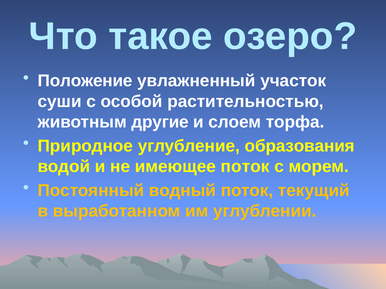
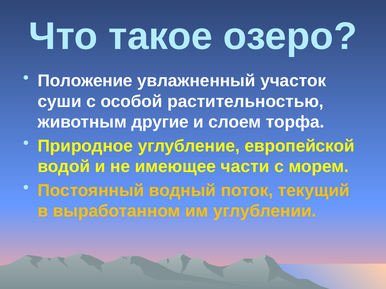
образования: образования -> европейской
имеющее поток: поток -> части
